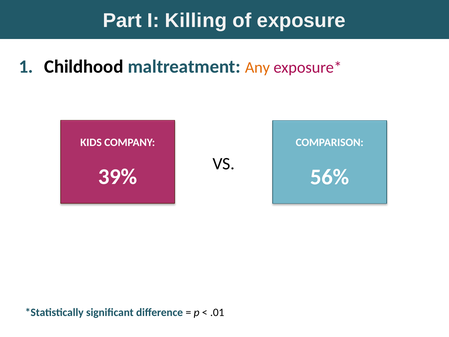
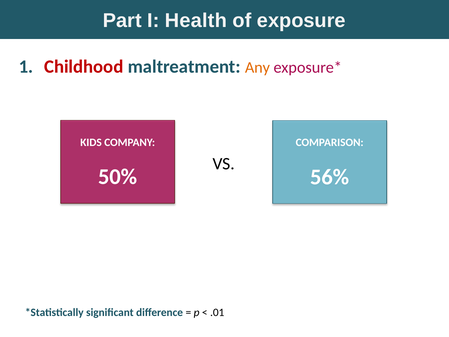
Killing: Killing -> Health
Childhood colour: black -> red
39%: 39% -> 50%
